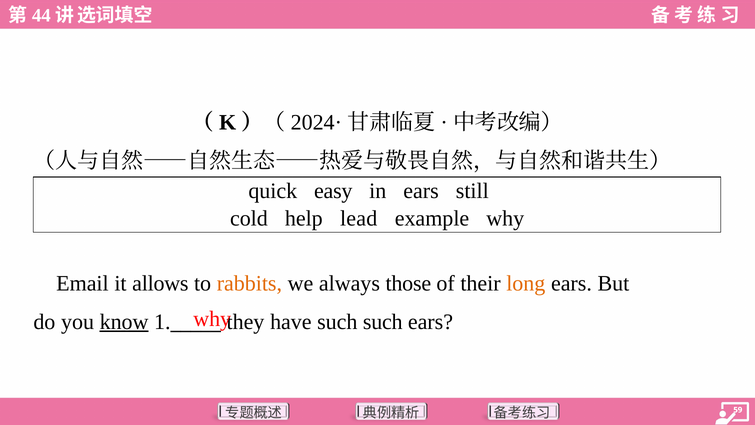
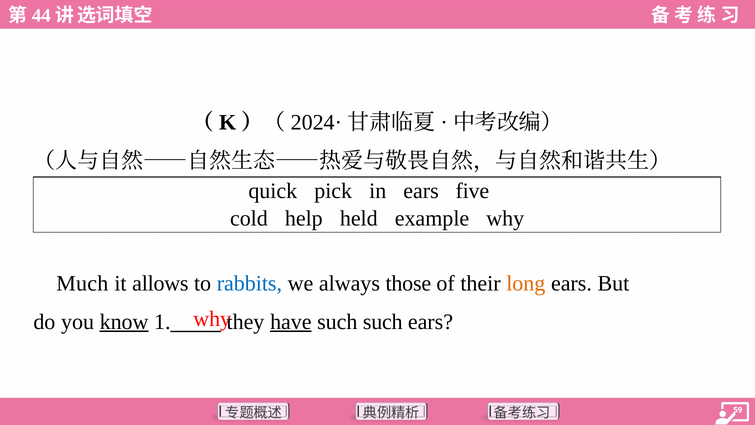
easy: easy -> pick
still: still -> five
lead: lead -> held
Email: Email -> Much
rabbits colour: orange -> blue
have underline: none -> present
